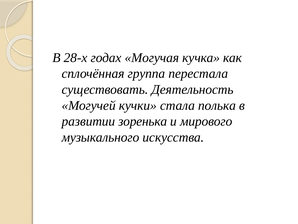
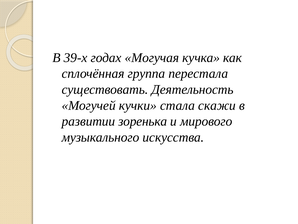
28-х: 28-х -> 39-х
полька: полька -> скажи
